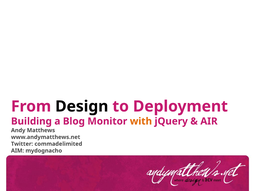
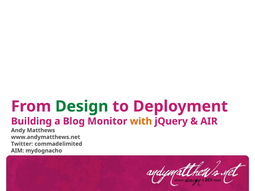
Design colour: black -> green
